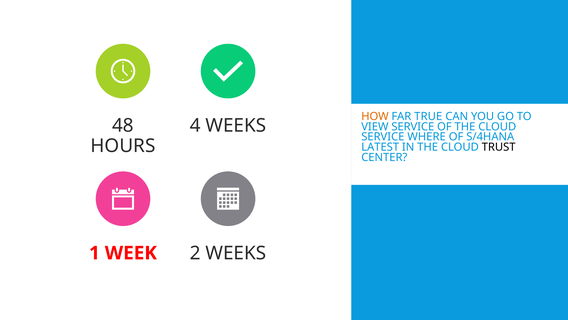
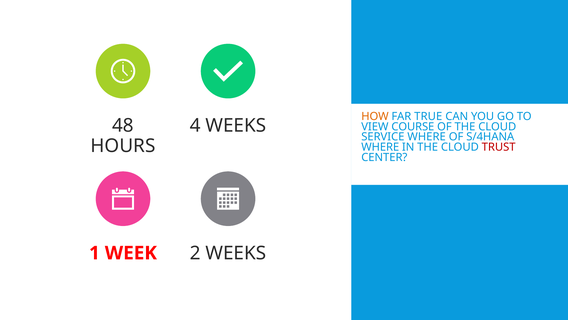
VIEW SERVICE: SERVICE -> COURSE
LATEST at (380, 147): LATEST -> WHERE
TRUST colour: black -> red
